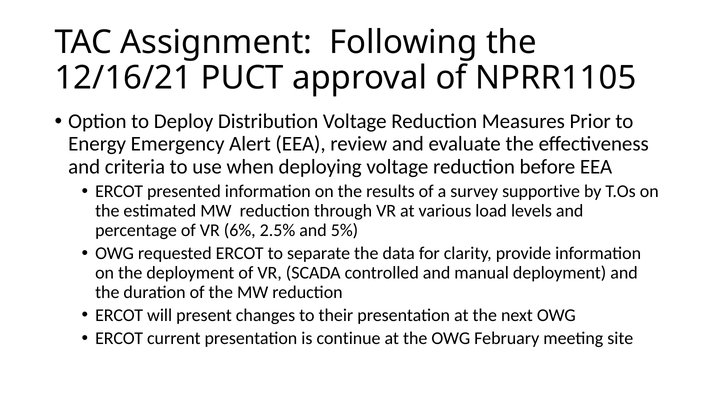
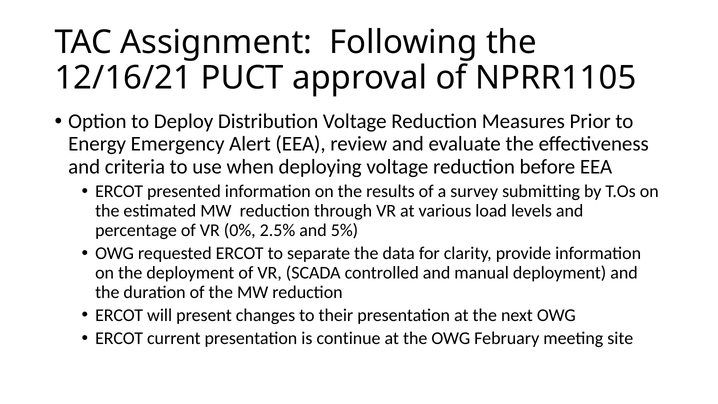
supportive: supportive -> submitting
6%: 6% -> 0%
